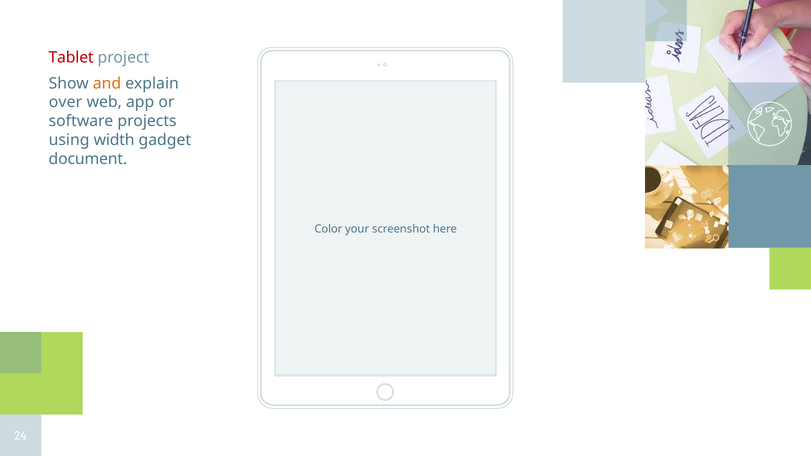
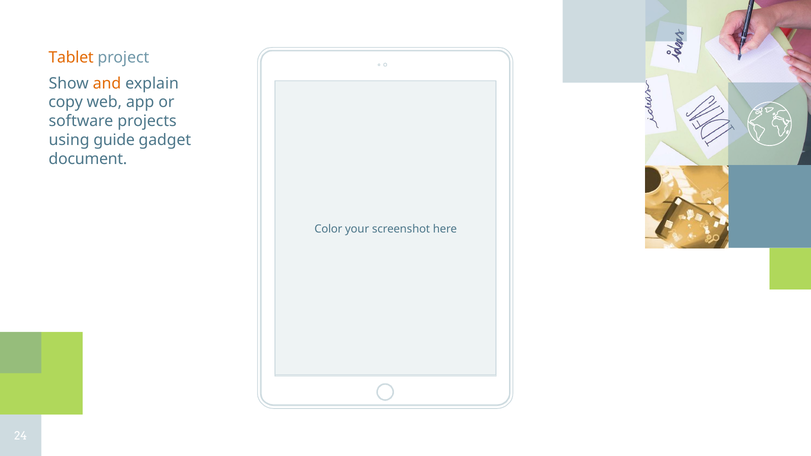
Tablet colour: red -> orange
over: over -> copy
width: width -> guide
